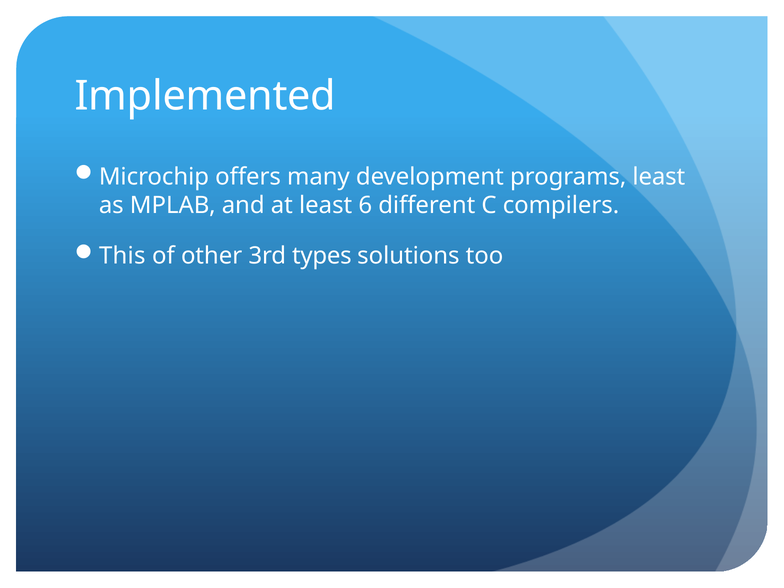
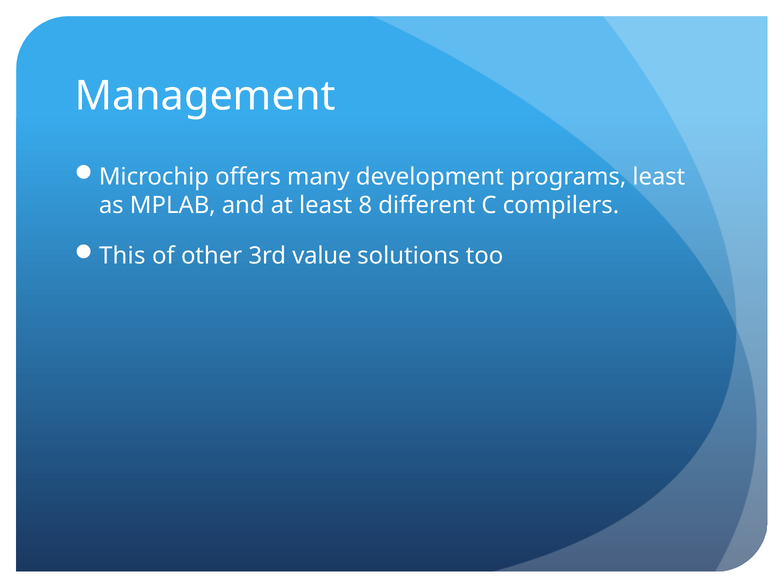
Implemented: Implemented -> Management
6: 6 -> 8
types: types -> value
